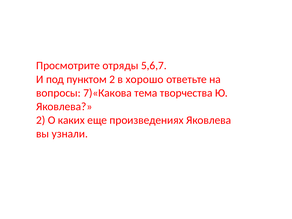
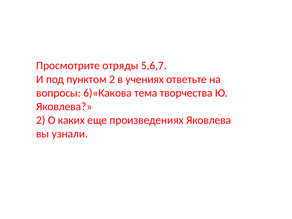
хорошо: хорошо -> учениях
7)«Какова: 7)«Какова -> 6)«Какова
